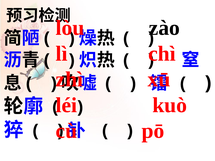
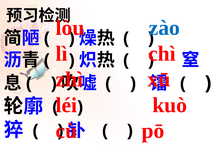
zào colour: black -> blue
